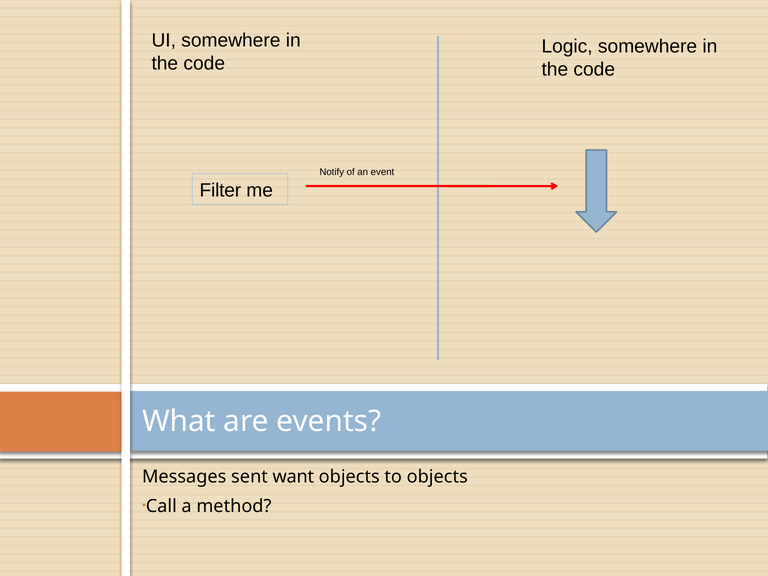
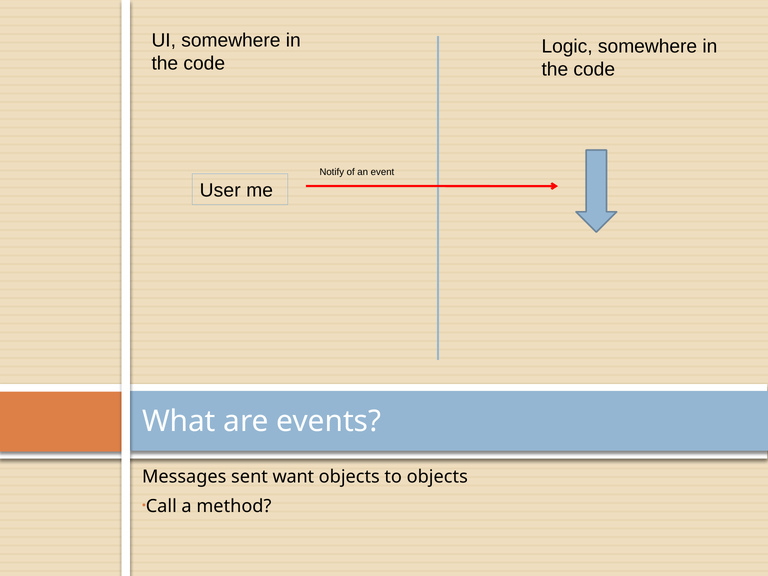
Filter: Filter -> User
